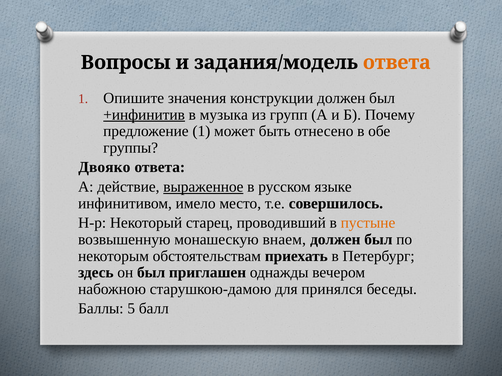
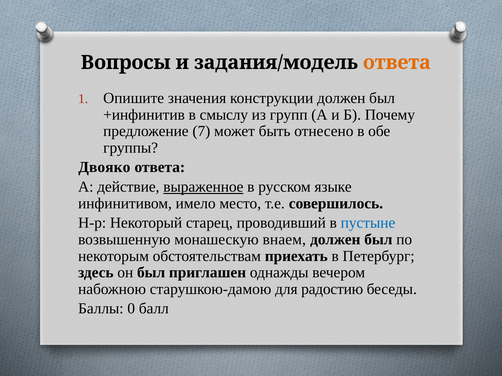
+инфинитив underline: present -> none
музыка: музыка -> смыслу
предложение 1: 1 -> 7
пустыне colour: orange -> blue
принялся: принялся -> радостию
5: 5 -> 0
